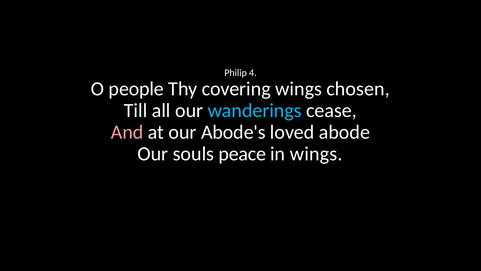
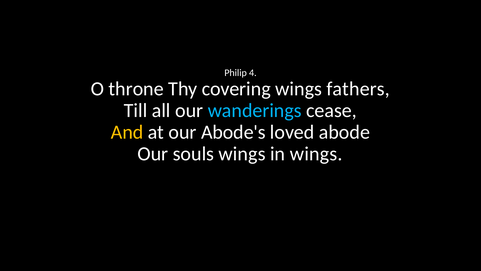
people: people -> throne
chosen: chosen -> fathers
And colour: pink -> yellow
souls peace: peace -> wings
